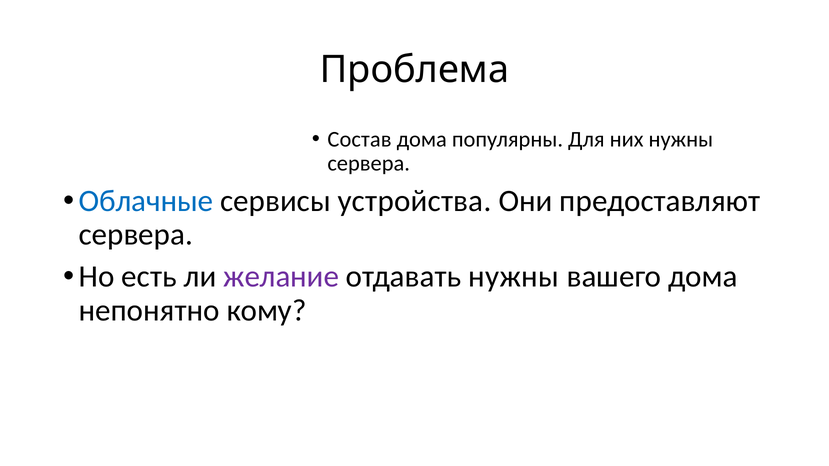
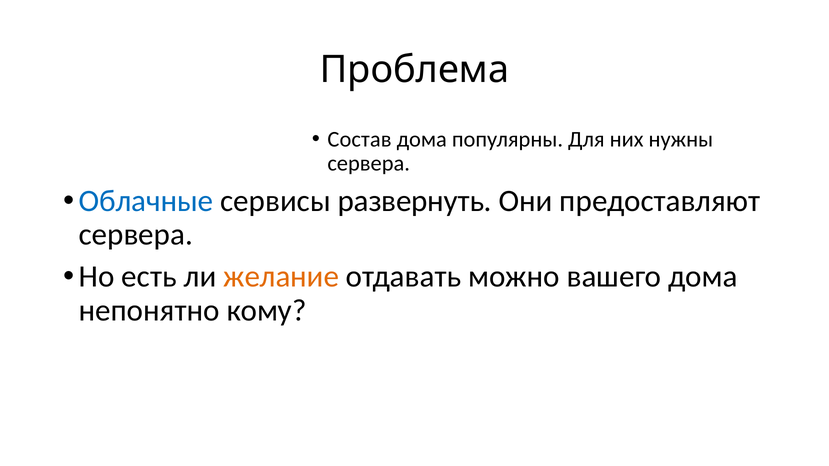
устройства: устройства -> развернуть
желание colour: purple -> orange
отдавать нужны: нужны -> можно
